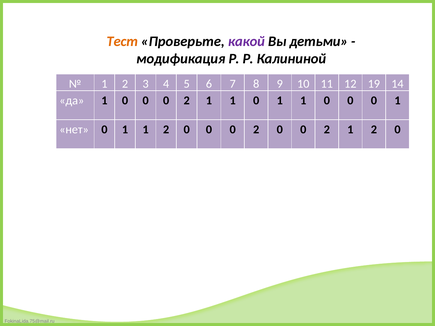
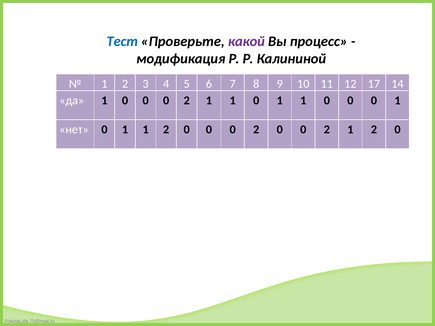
Тест colour: orange -> blue
детьми: детьми -> процесс
19: 19 -> 17
